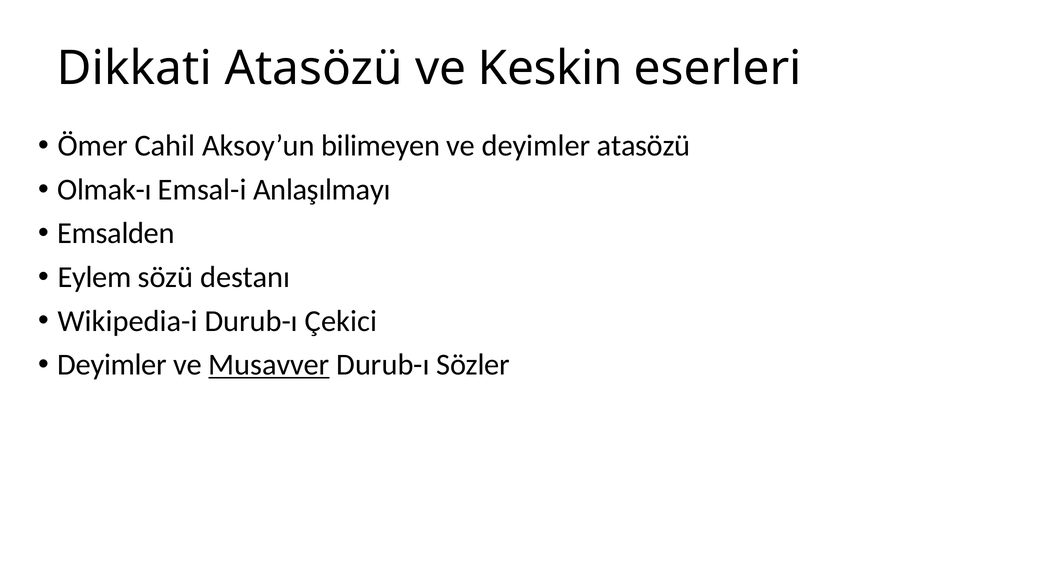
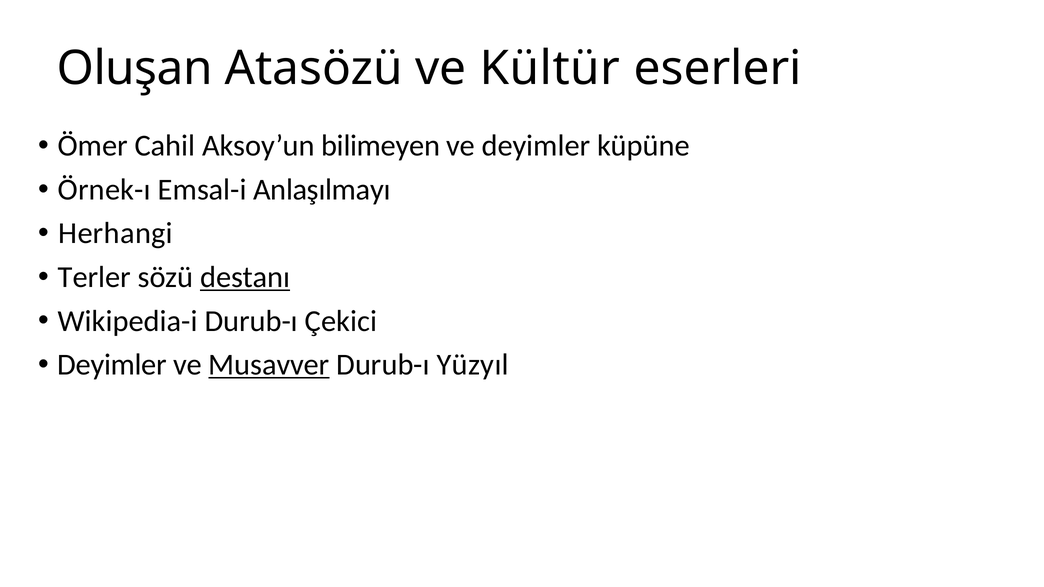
Dikkati: Dikkati -> Oluşan
Keskin: Keskin -> Kültür
deyimler atasözü: atasözü -> küpüne
Olmak-ı: Olmak-ı -> Örnek-ı
Emsalden: Emsalden -> Herhangi
Eylem: Eylem -> Terler
destanı underline: none -> present
Sözler: Sözler -> Yüzyıl
